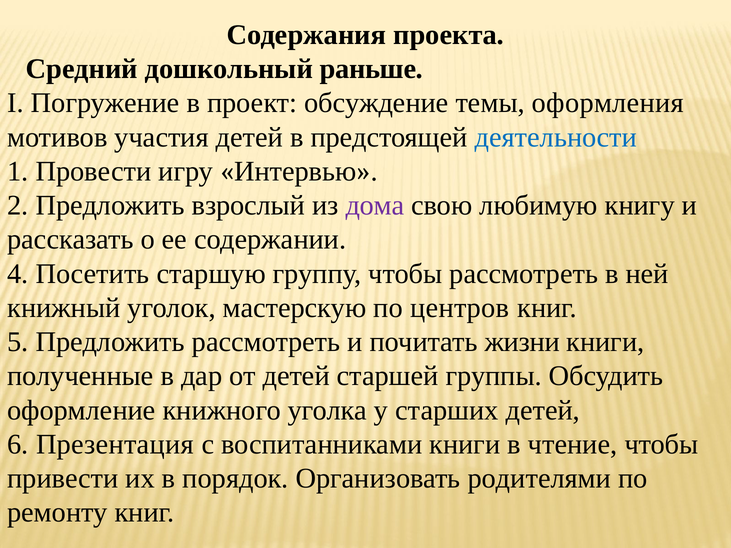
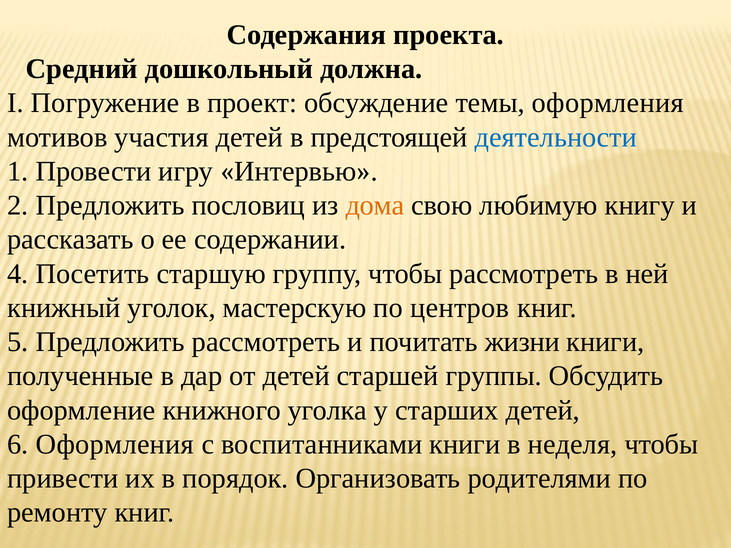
раньше: раньше -> должна
взрослый: взрослый -> пословиц
дома colour: purple -> orange
6 Презентация: Презентация -> Оформления
чтение: чтение -> неделя
